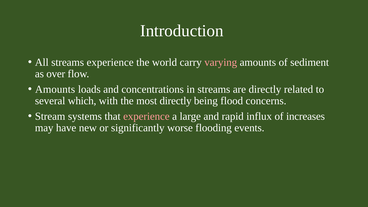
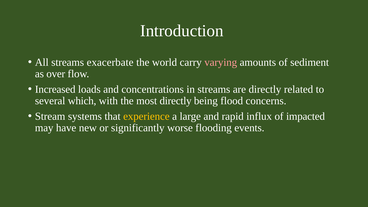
streams experience: experience -> exacerbate
Amounts at (55, 89): Amounts -> Increased
experience at (146, 116) colour: pink -> yellow
increases: increases -> impacted
